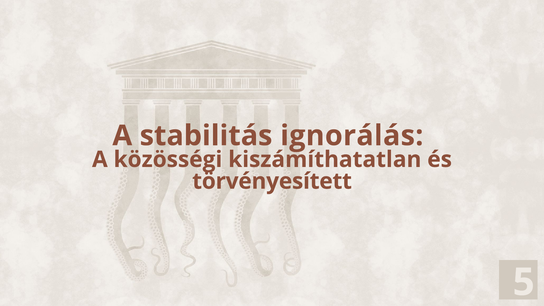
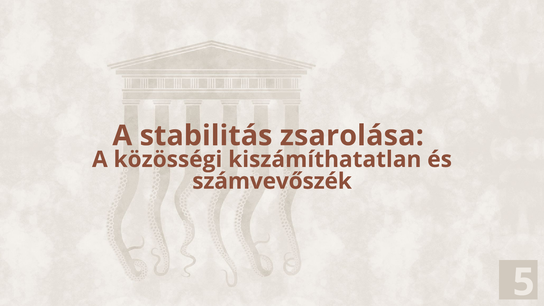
ignorálás: ignorálás -> zsarolása
törvényesített: törvényesített -> számvevőszék
